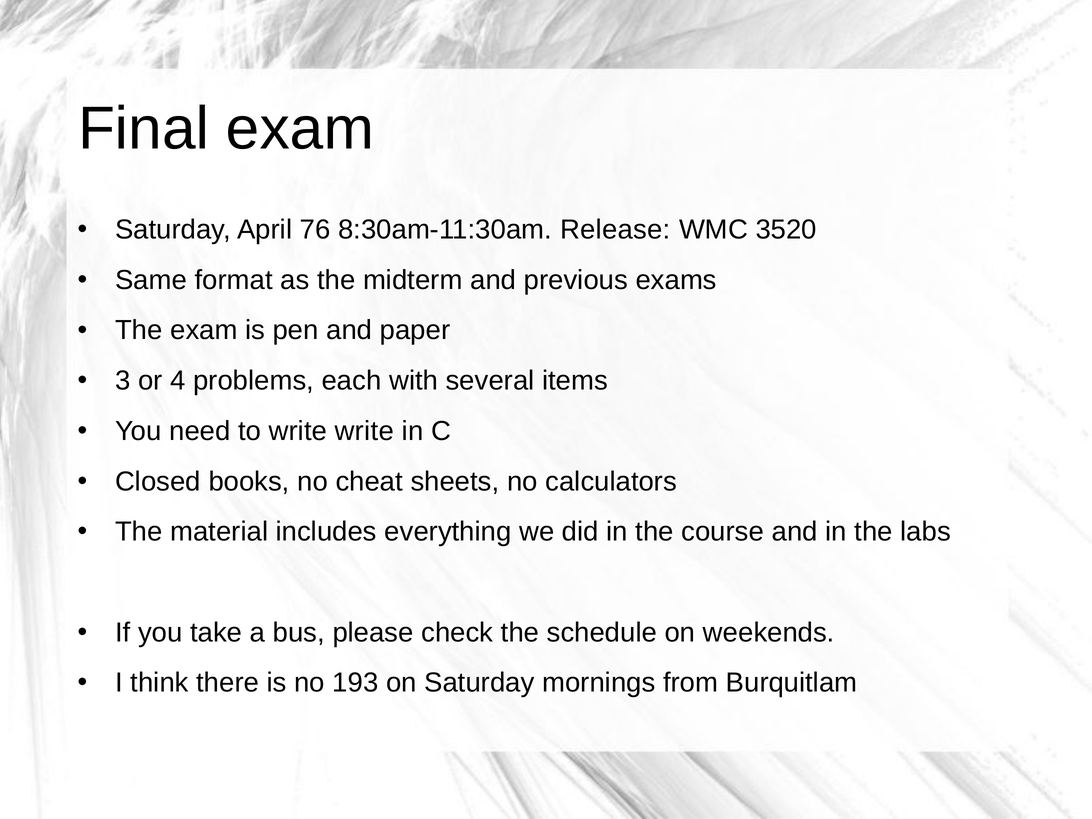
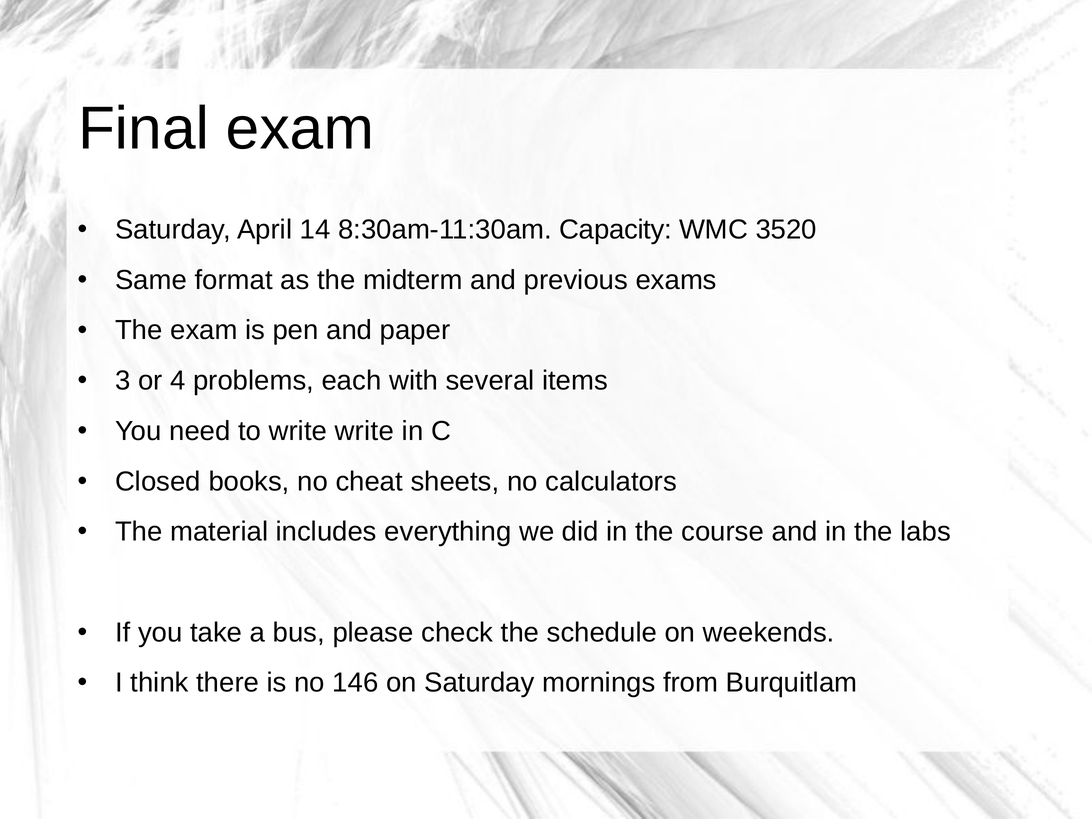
76: 76 -> 14
Release: Release -> Capacity
193: 193 -> 146
